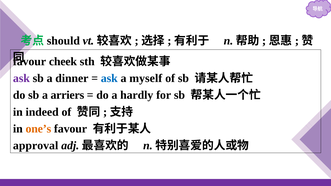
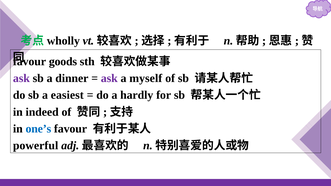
should: should -> wholly
cheek: cheek -> goods
ask at (109, 78) colour: blue -> purple
arriers: arriers -> easiest
one’s colour: orange -> blue
approval: approval -> powerful
